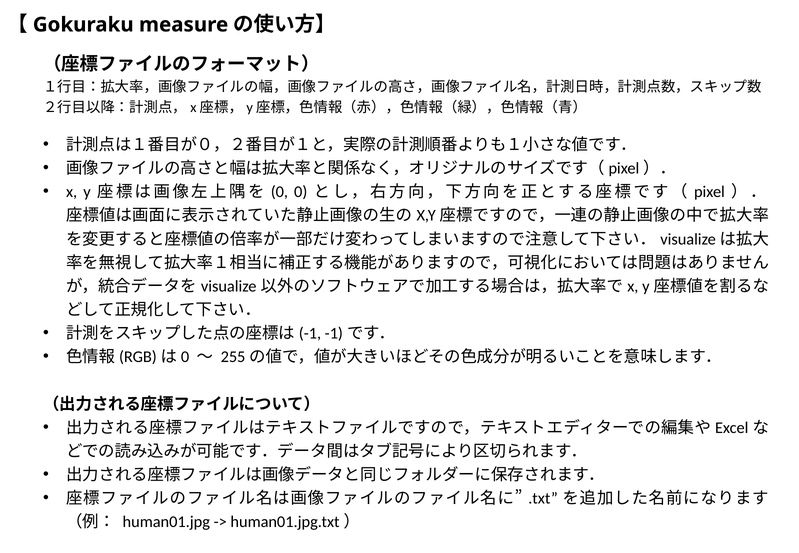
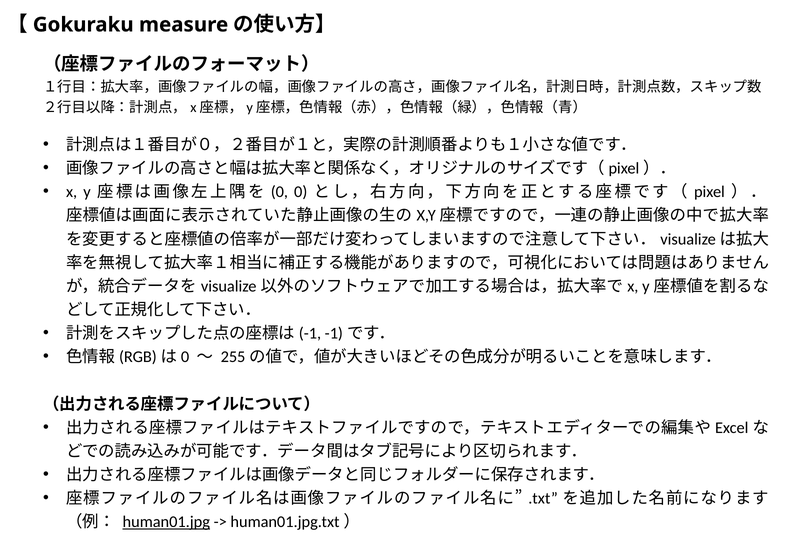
human01.jpg underline: none -> present
